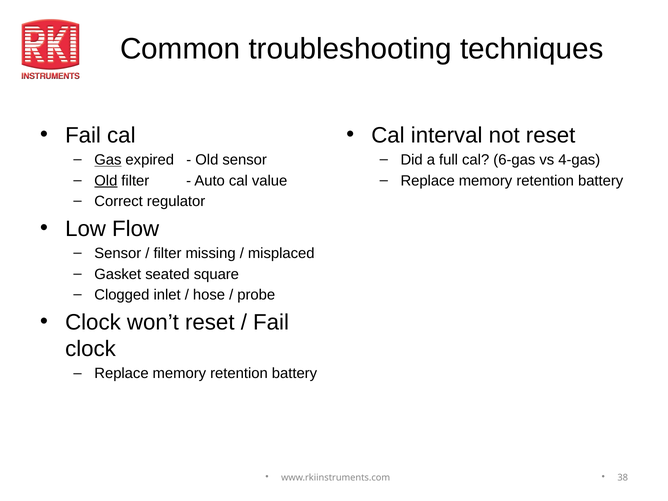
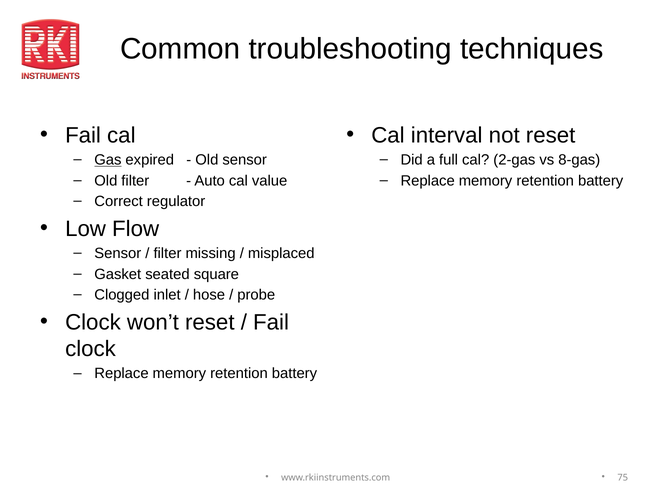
6-gas: 6-gas -> 2-gas
4-gas: 4-gas -> 8-gas
Old at (106, 181) underline: present -> none
38: 38 -> 75
